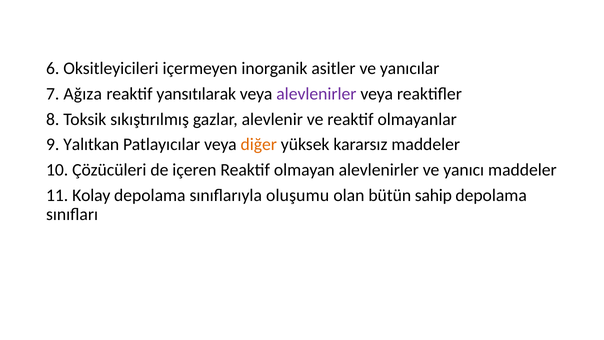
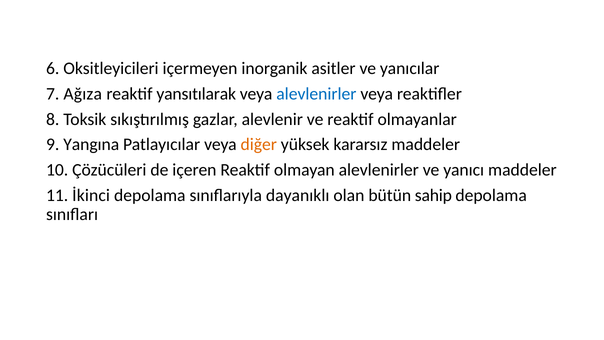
alevlenirler at (316, 94) colour: purple -> blue
Yalıtkan: Yalıtkan -> Yangına
Kolay: Kolay -> İkinci
oluşumu: oluşumu -> dayanıklı
